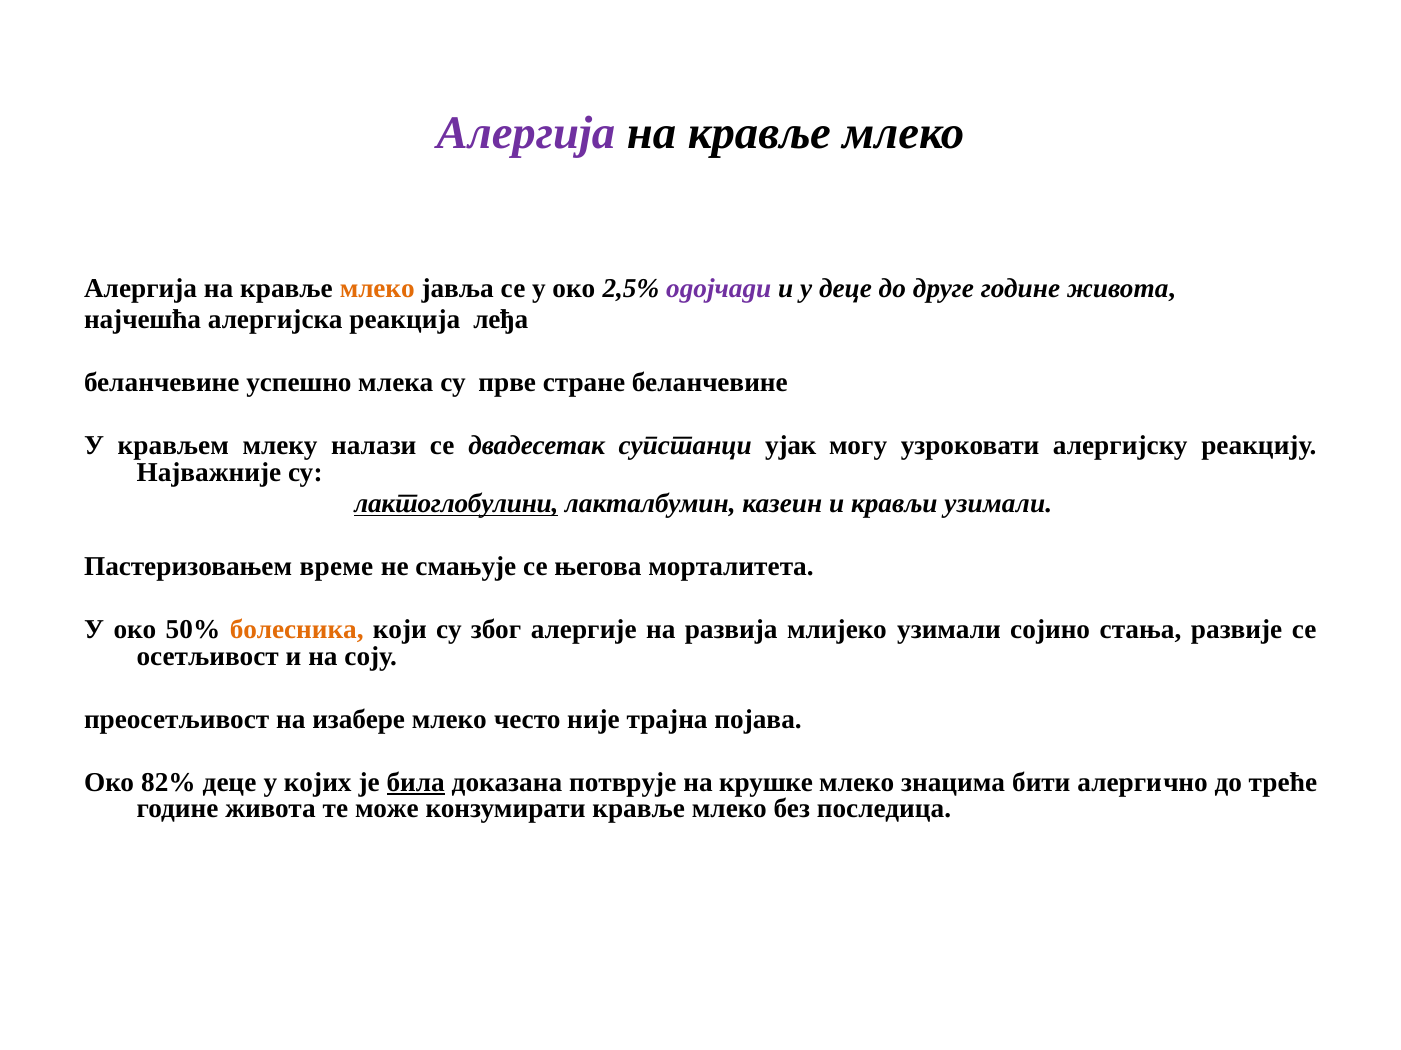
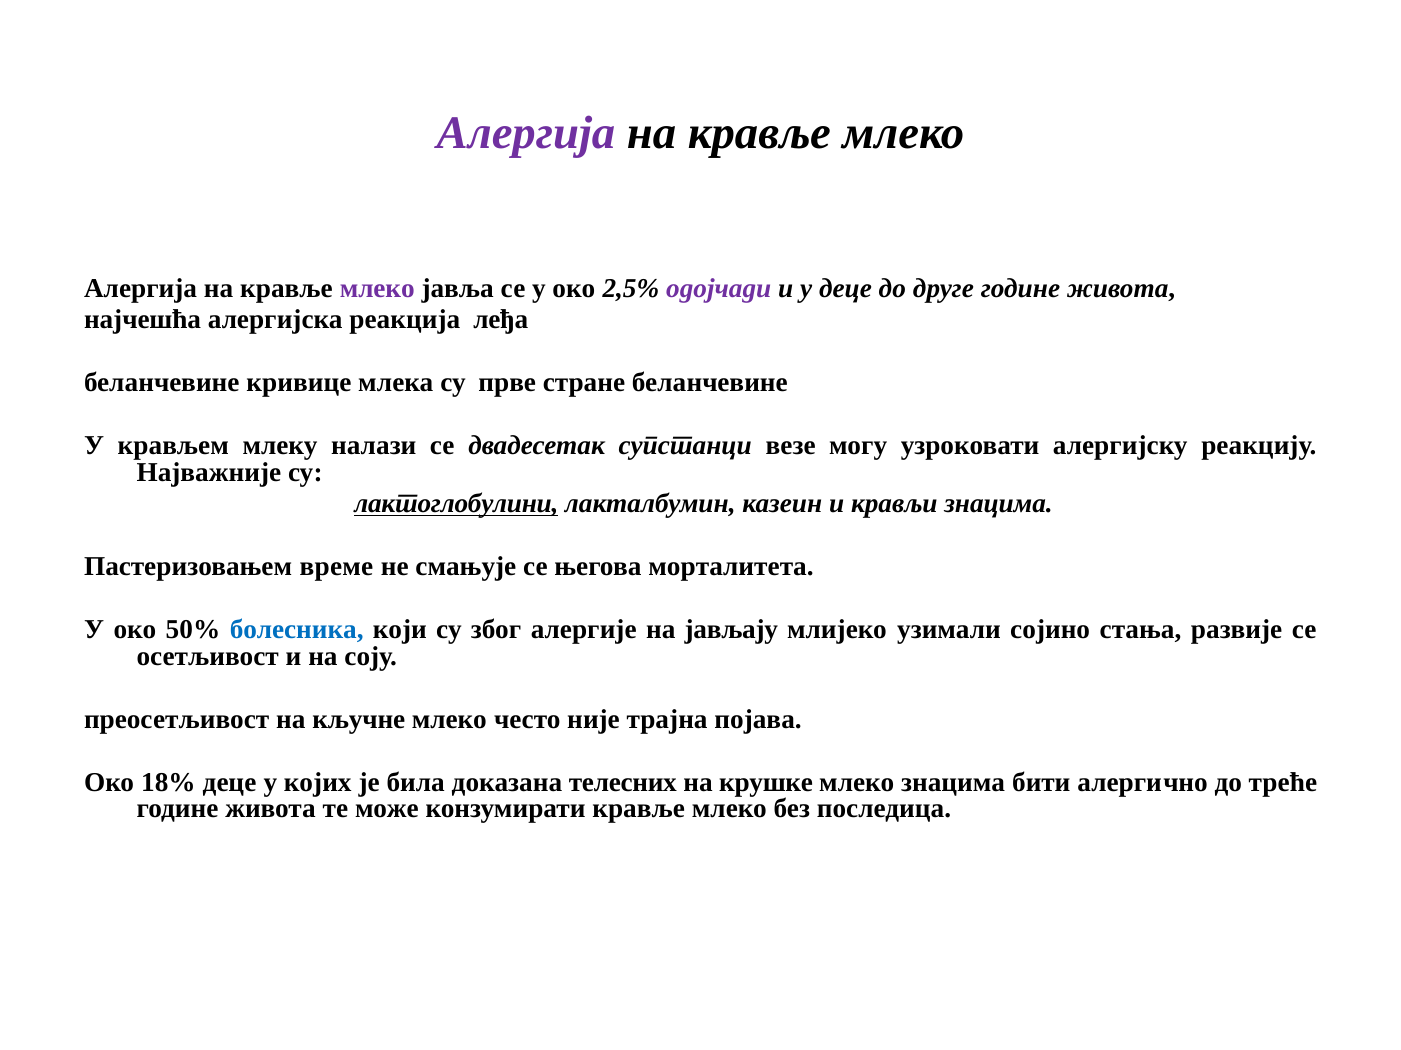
млеко at (377, 288) colour: orange -> purple
успешно: успешно -> кривице
ујак: ујак -> везе
крављи узимали: узимали -> знацима
болесника colour: orange -> blue
развија: развија -> јављају
изабере: изабере -> кључне
82%: 82% -> 18%
била underline: present -> none
потврује: потврује -> телесних
